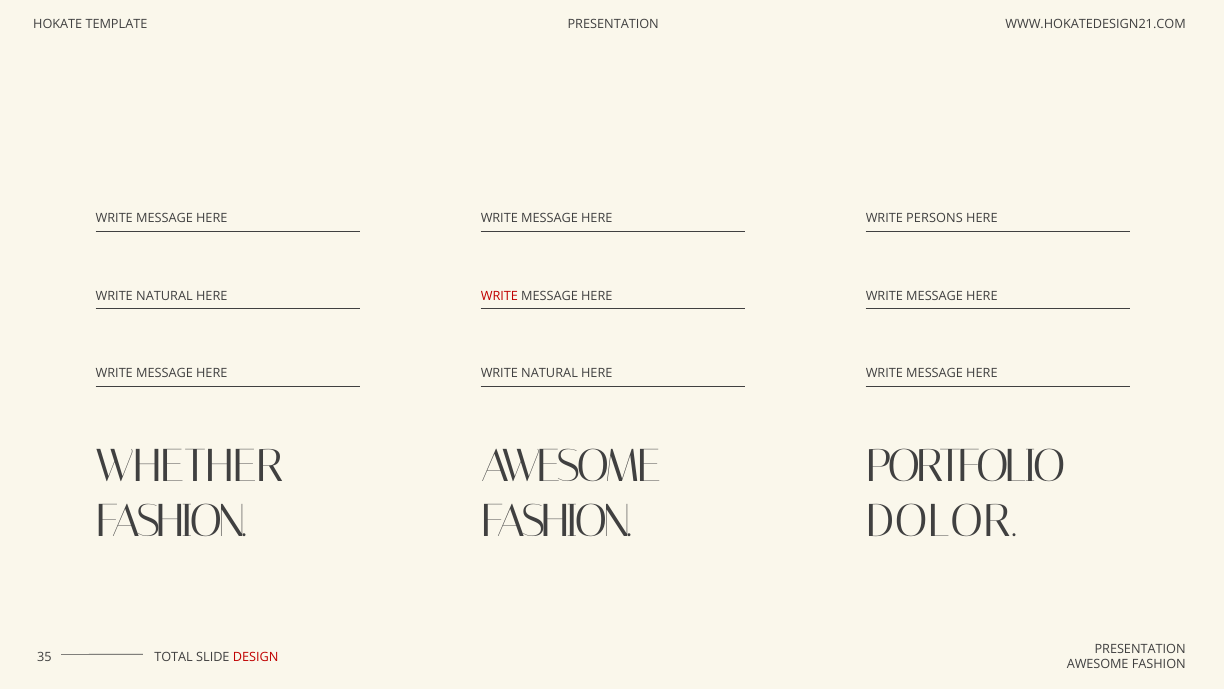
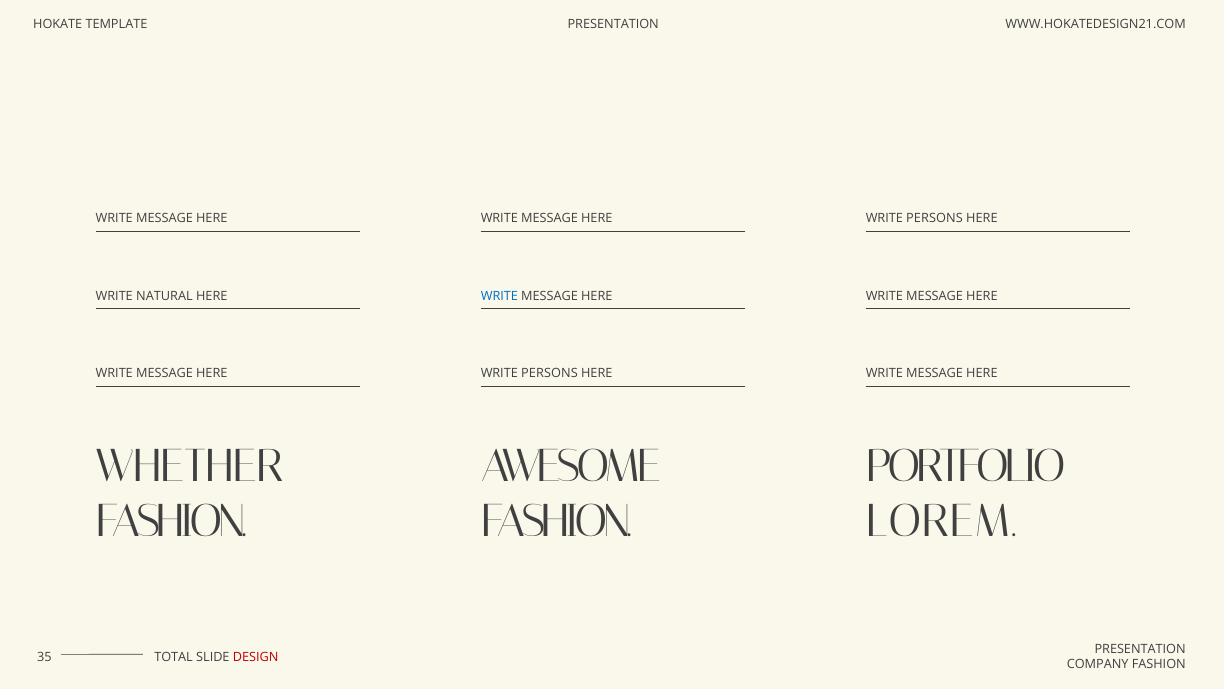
WRITE at (499, 296) colour: red -> blue
NATURAL at (550, 373): NATURAL -> PERSONS
DOLOR: DOLOR -> LOREM
AWESOME at (1098, 664): AWESOME -> COMPANY
